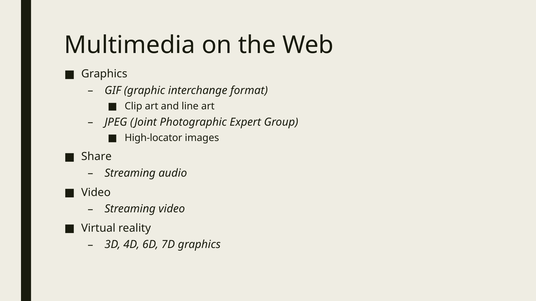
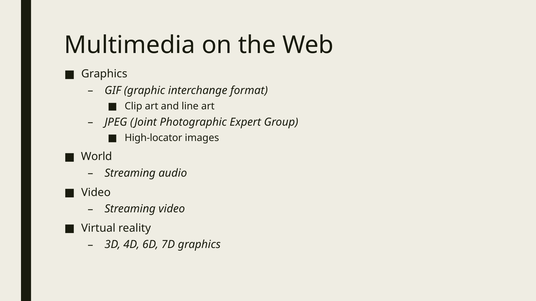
Share: Share -> World
